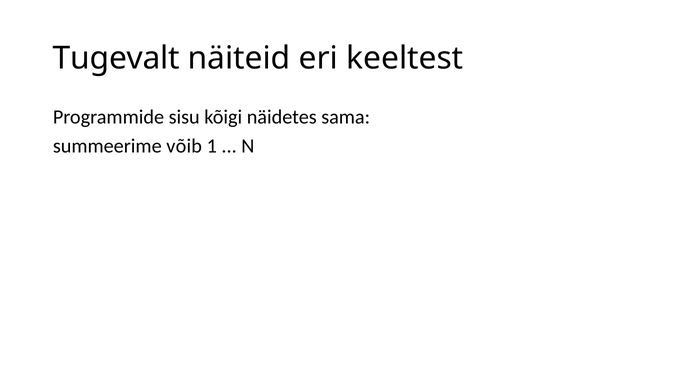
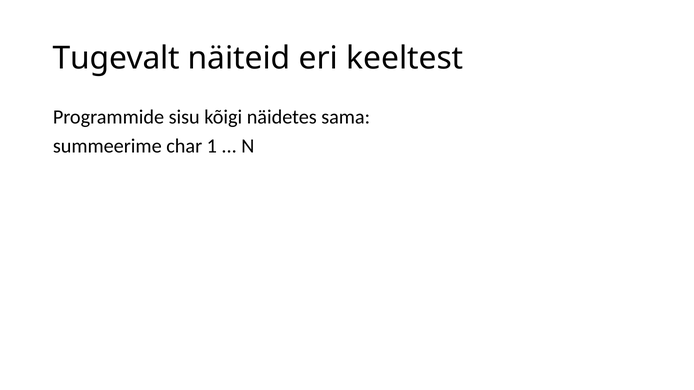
võib: võib -> char
